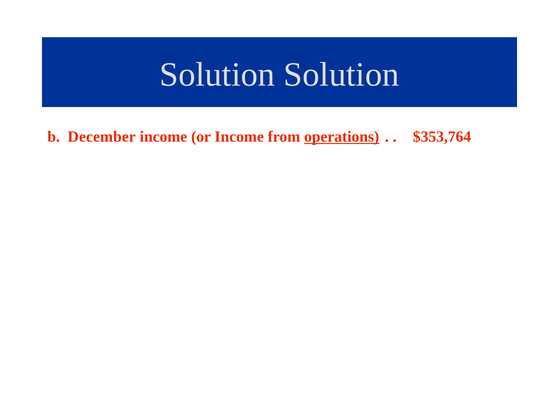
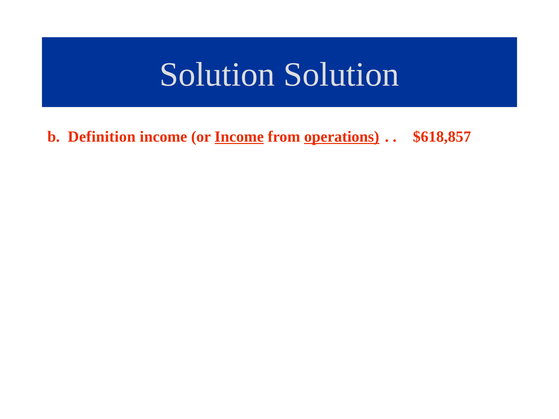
December: December -> Definition
Income at (239, 137) underline: none -> present
$353,764: $353,764 -> $618,857
